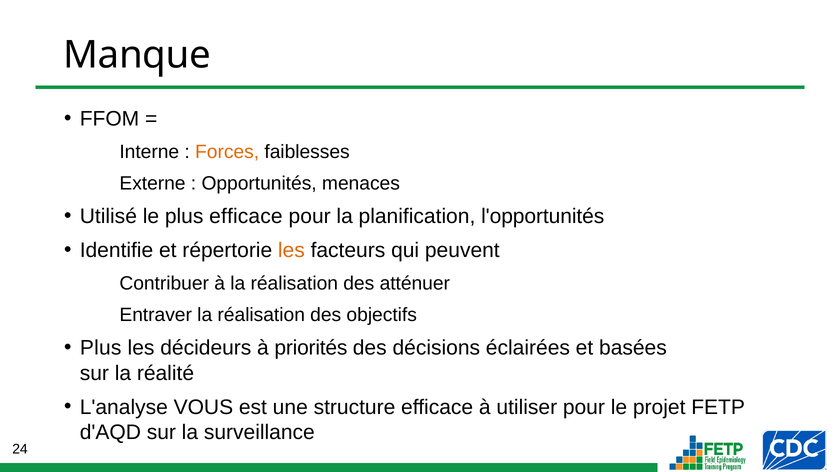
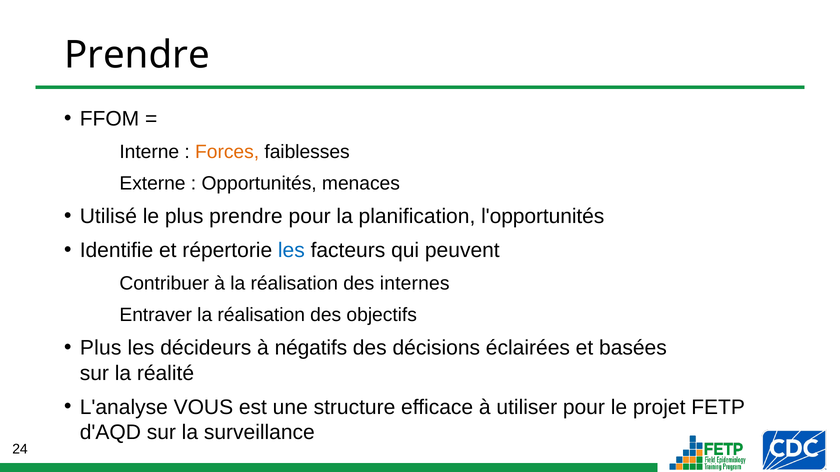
Manque at (137, 55): Manque -> Prendre
plus efficace: efficace -> prendre
les at (291, 251) colour: orange -> blue
atténuer: atténuer -> internes
priorités: priorités -> négatifs
